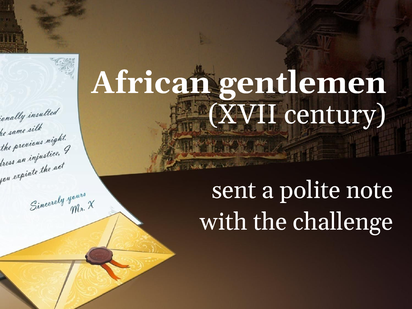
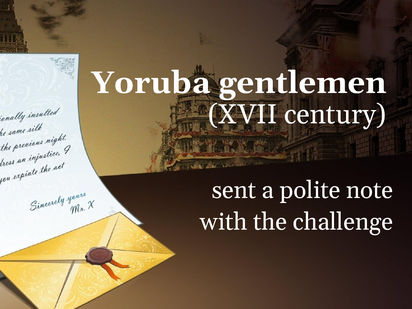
African: African -> Yoruba
